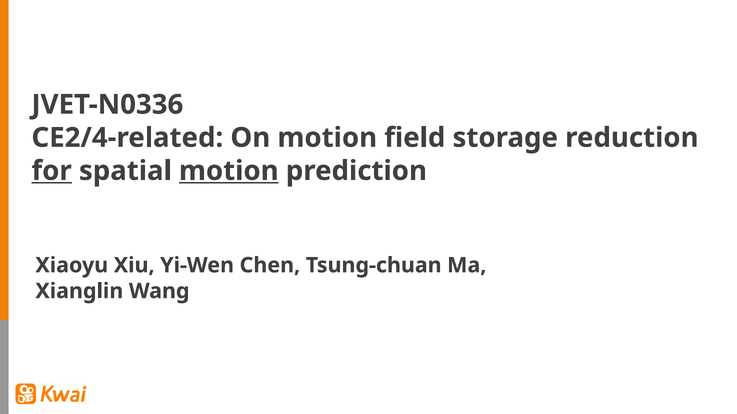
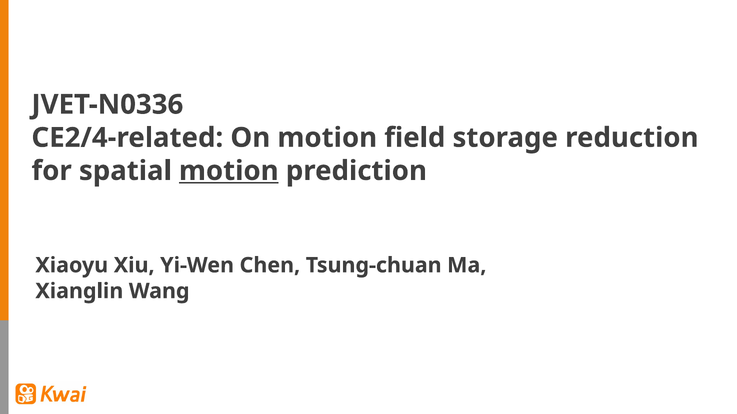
for underline: present -> none
